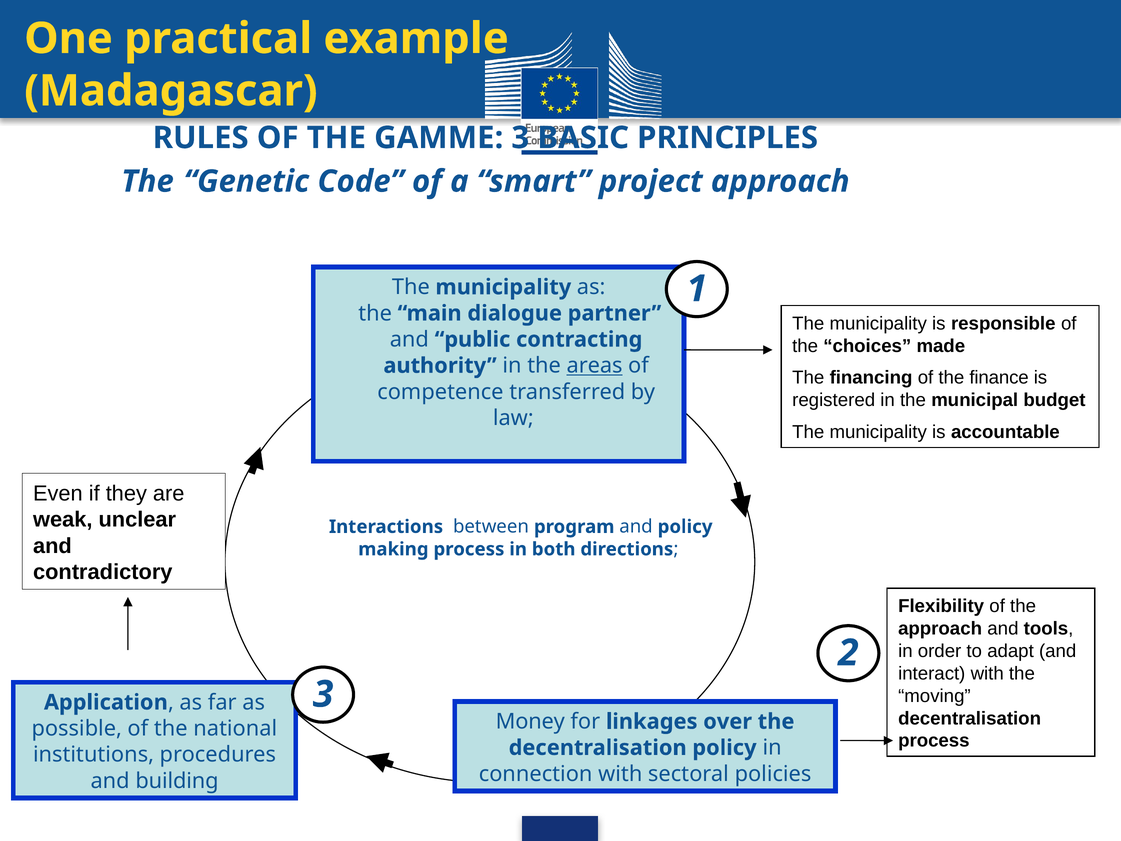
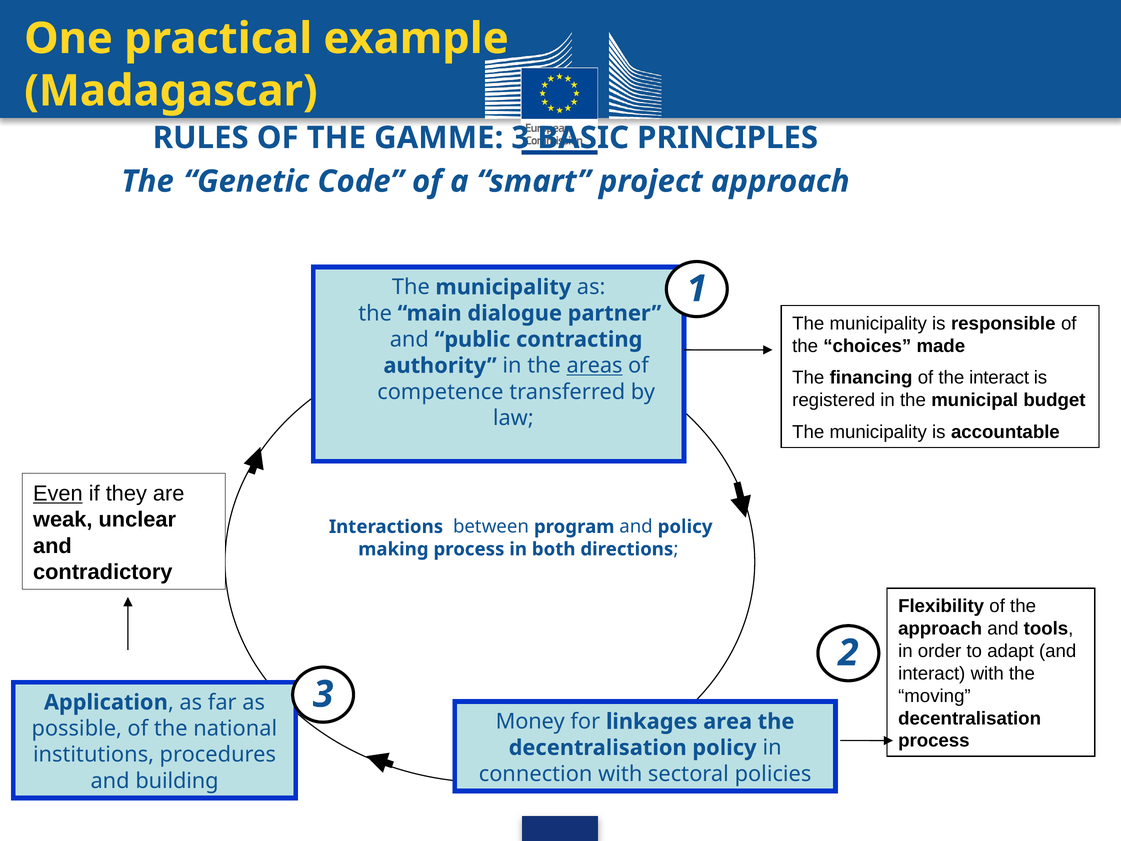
the finance: finance -> interact
Even underline: none -> present
over: over -> area
